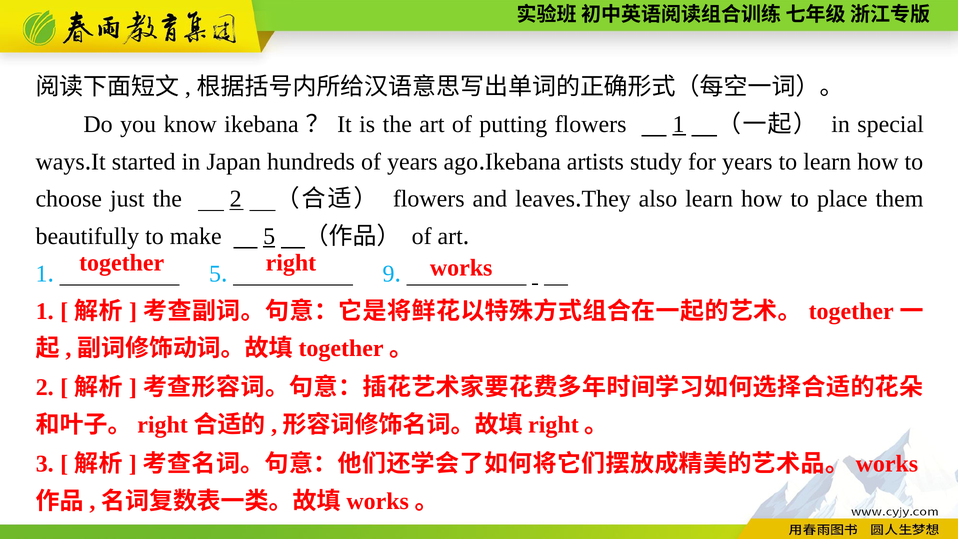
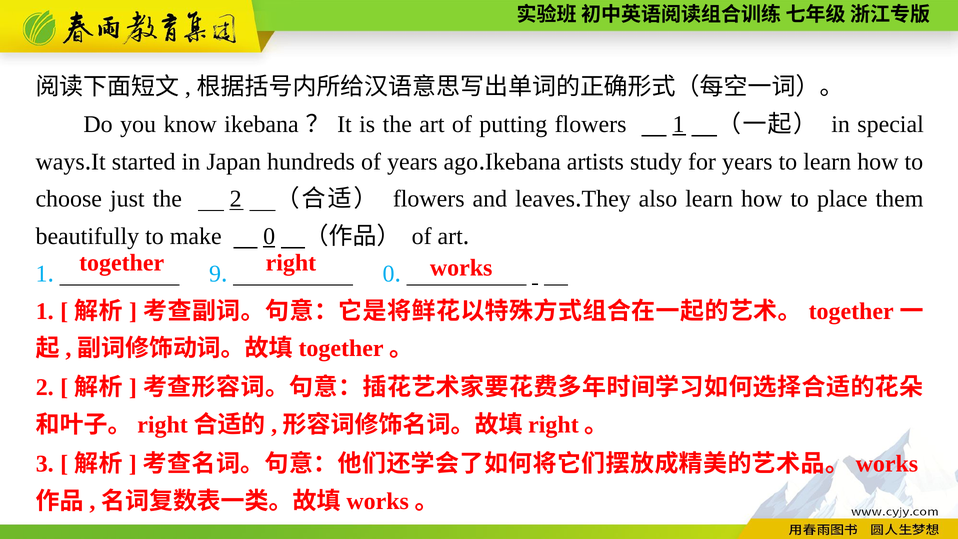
make 5: 5 -> 0
5 at (215, 274): 5 -> 9
9 at (389, 274): 9 -> 0
